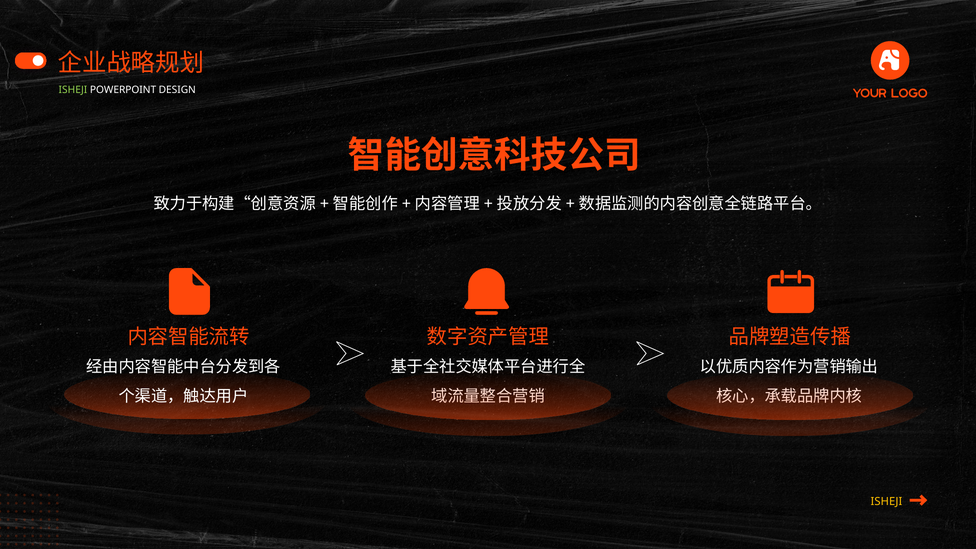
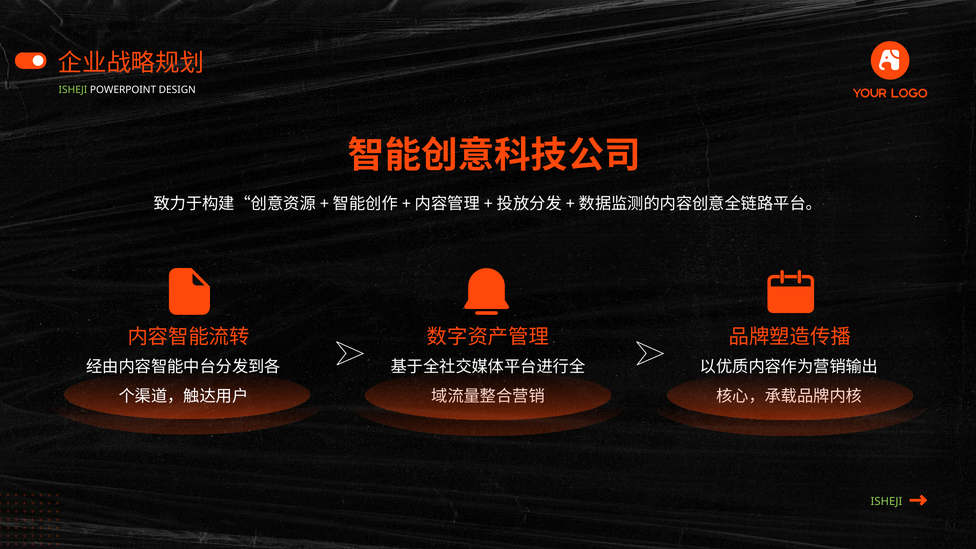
ISHEJI at (886, 502) colour: yellow -> light green
